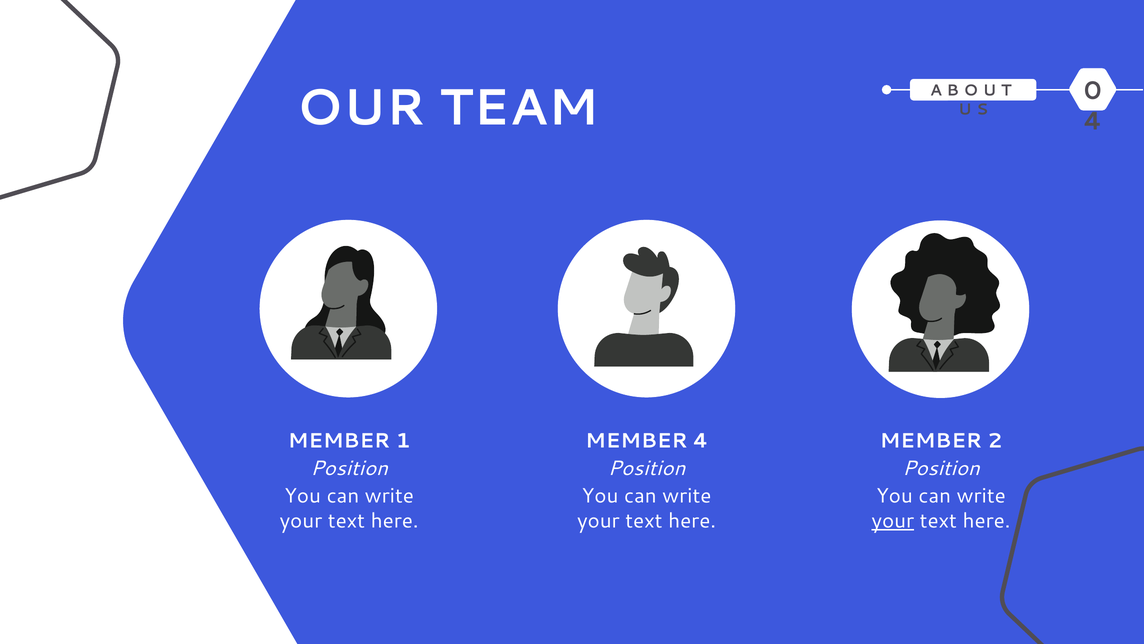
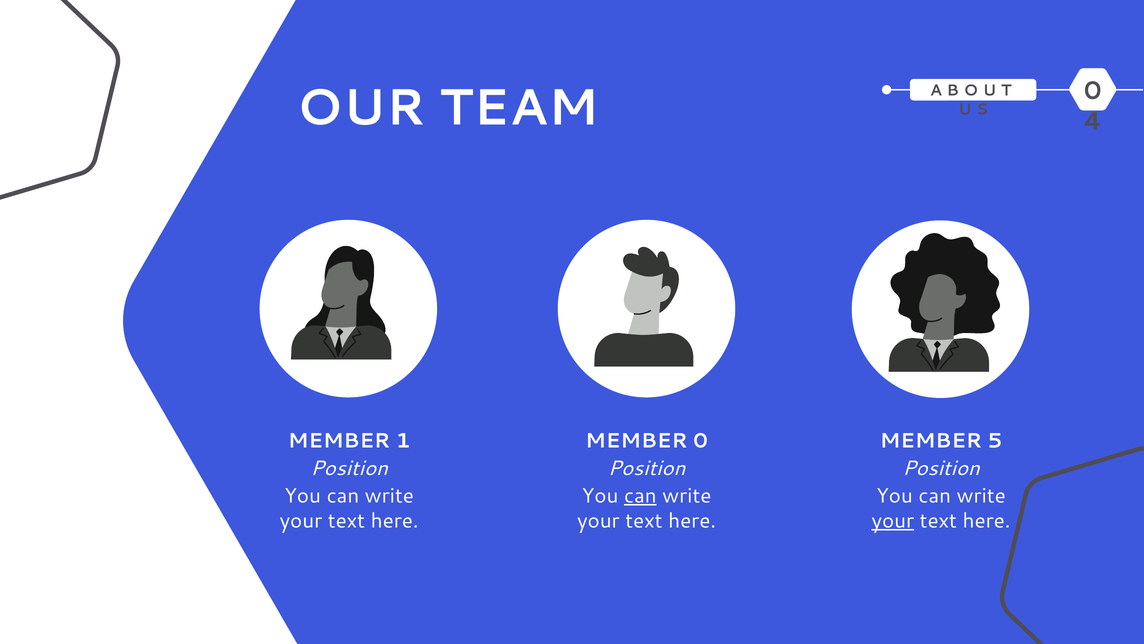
MEMBER 4: 4 -> 0
2: 2 -> 5
can at (640, 496) underline: none -> present
